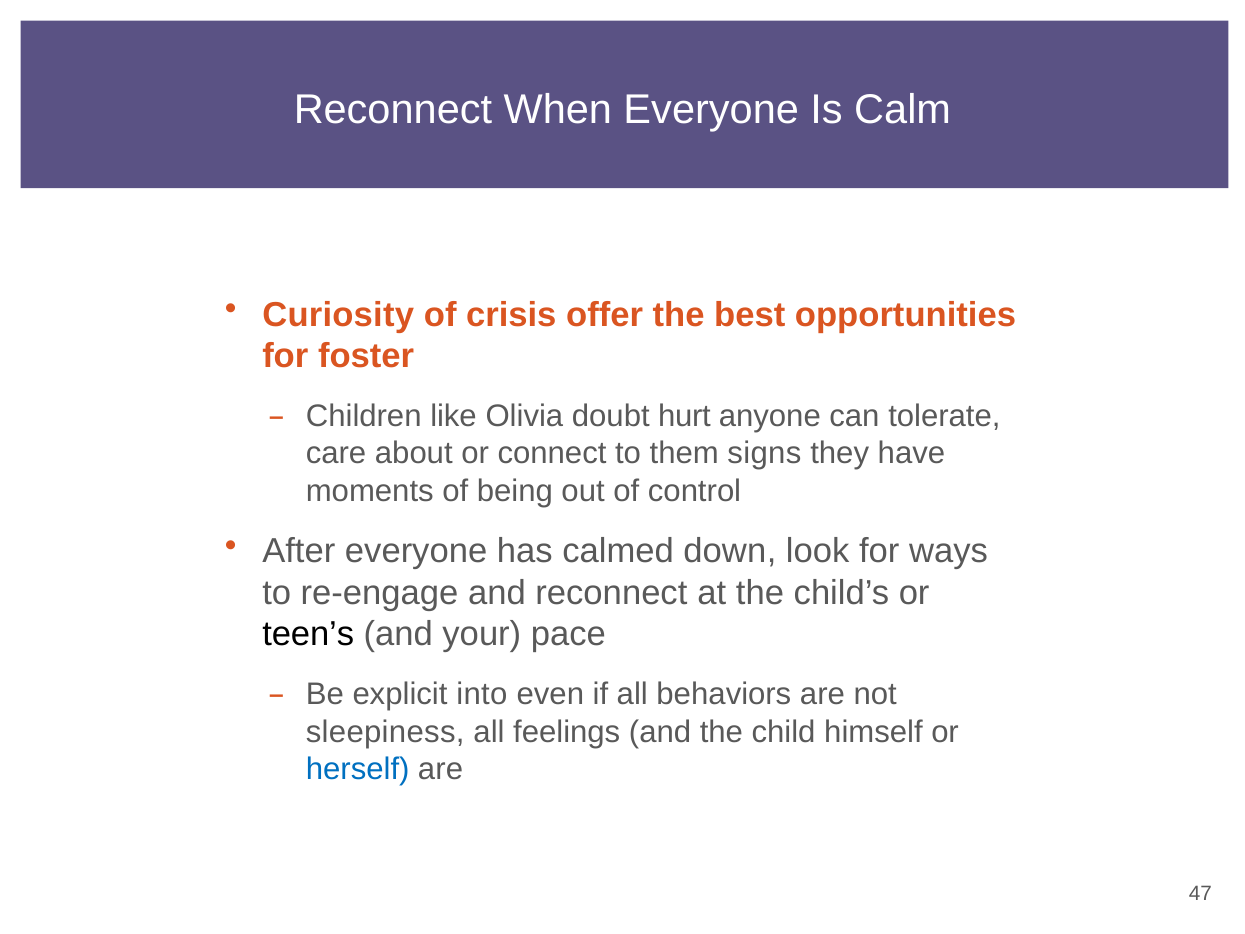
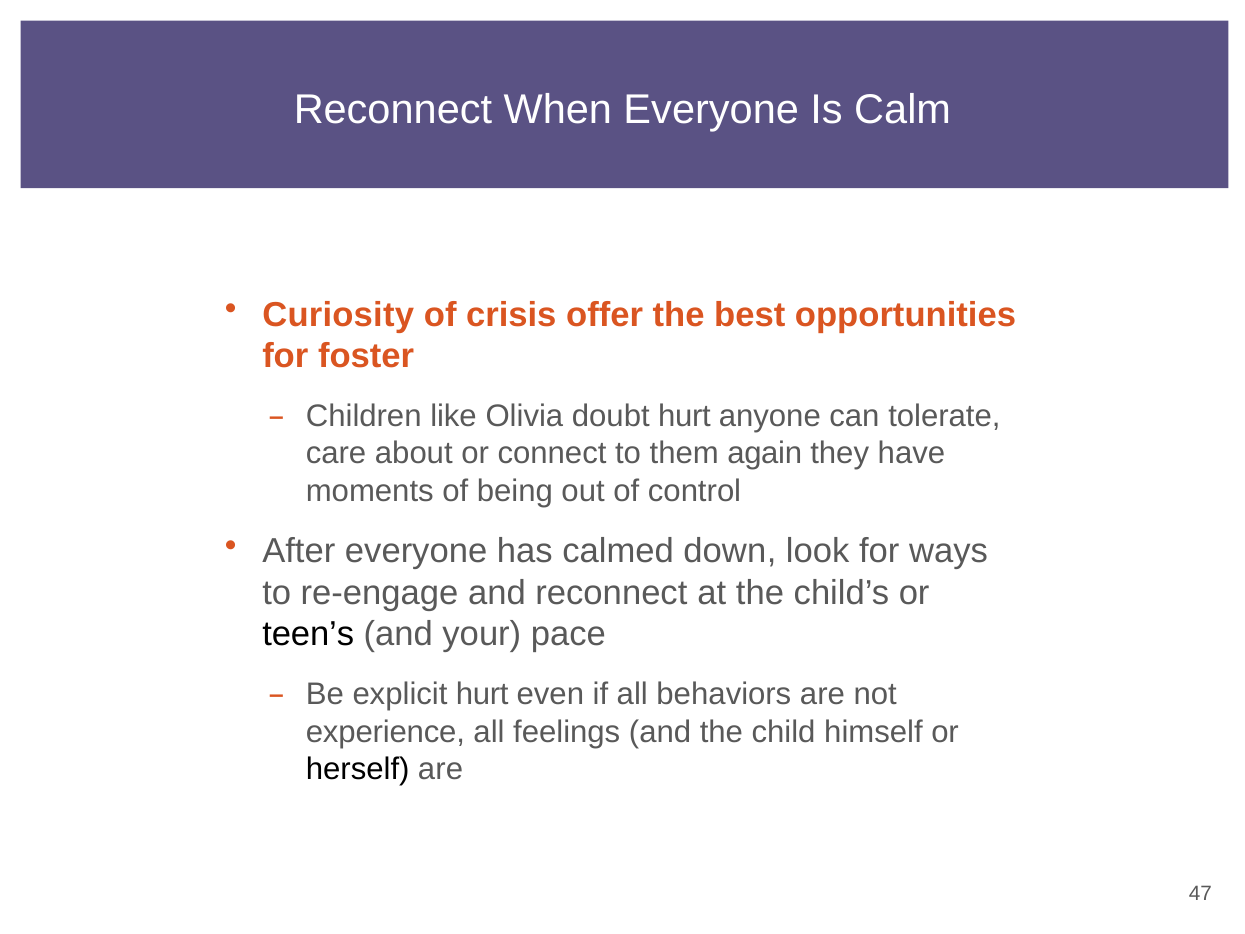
signs: signs -> again
explicit into: into -> hurt
sleepiness: sleepiness -> experience
herself colour: blue -> black
